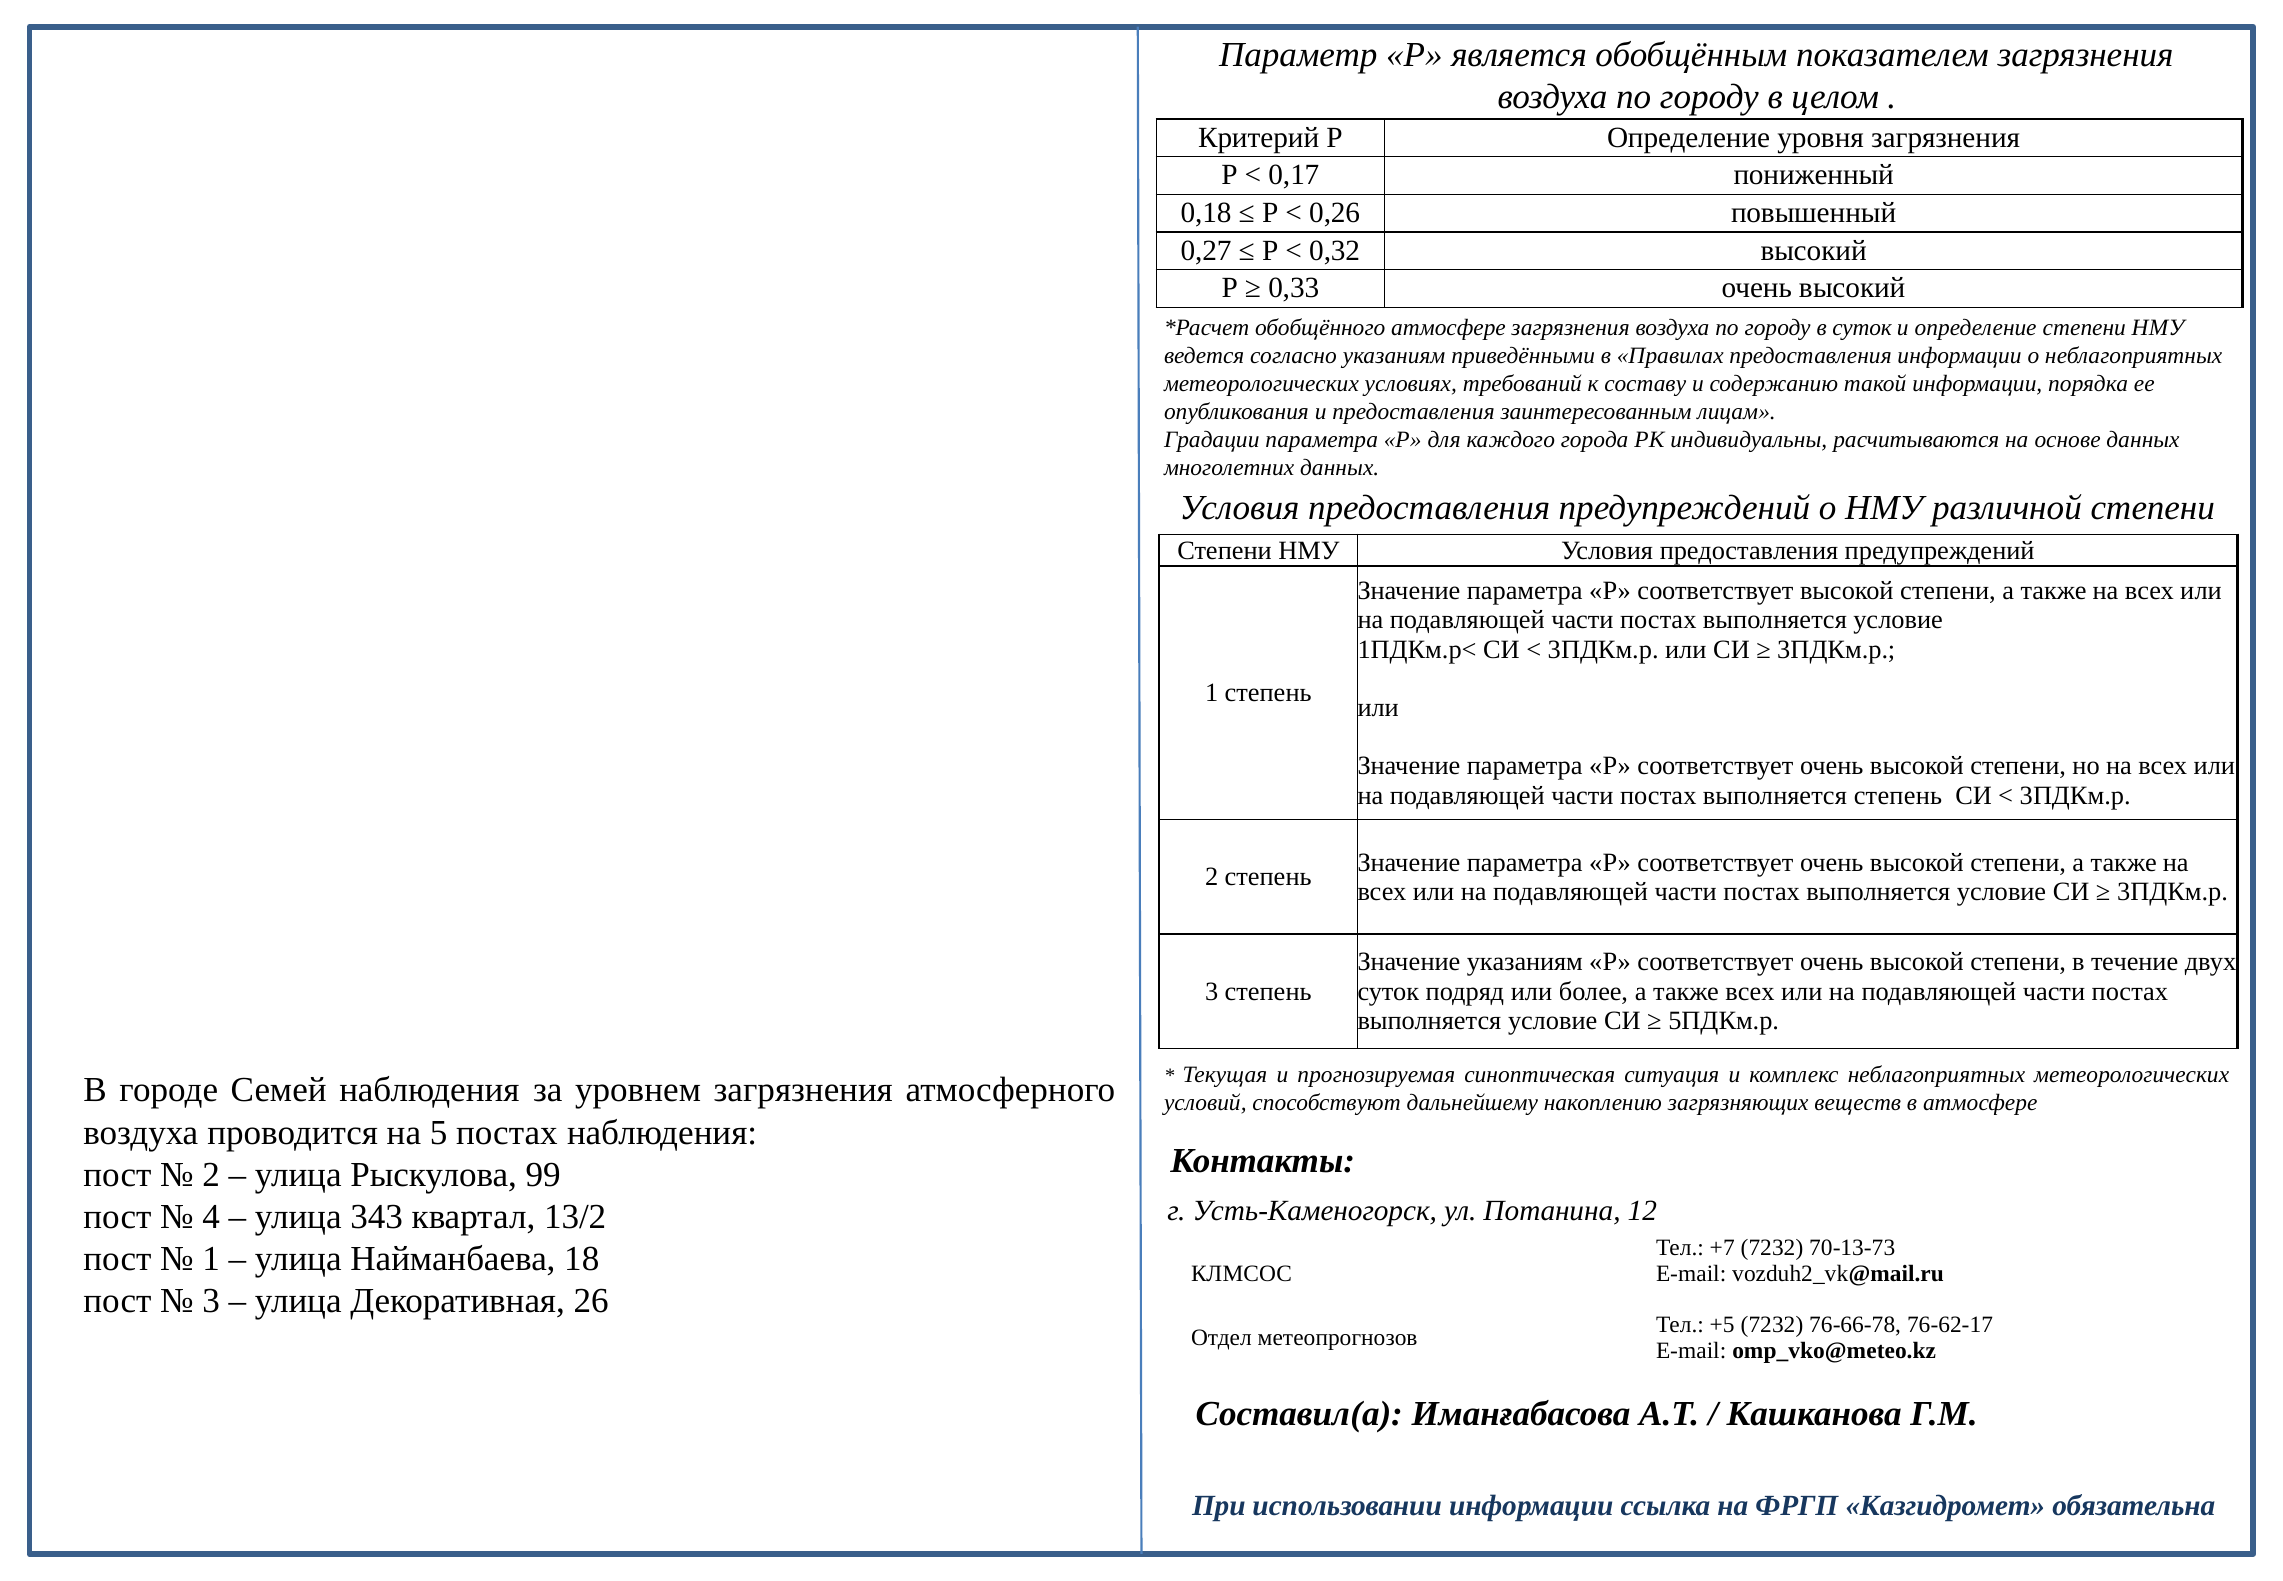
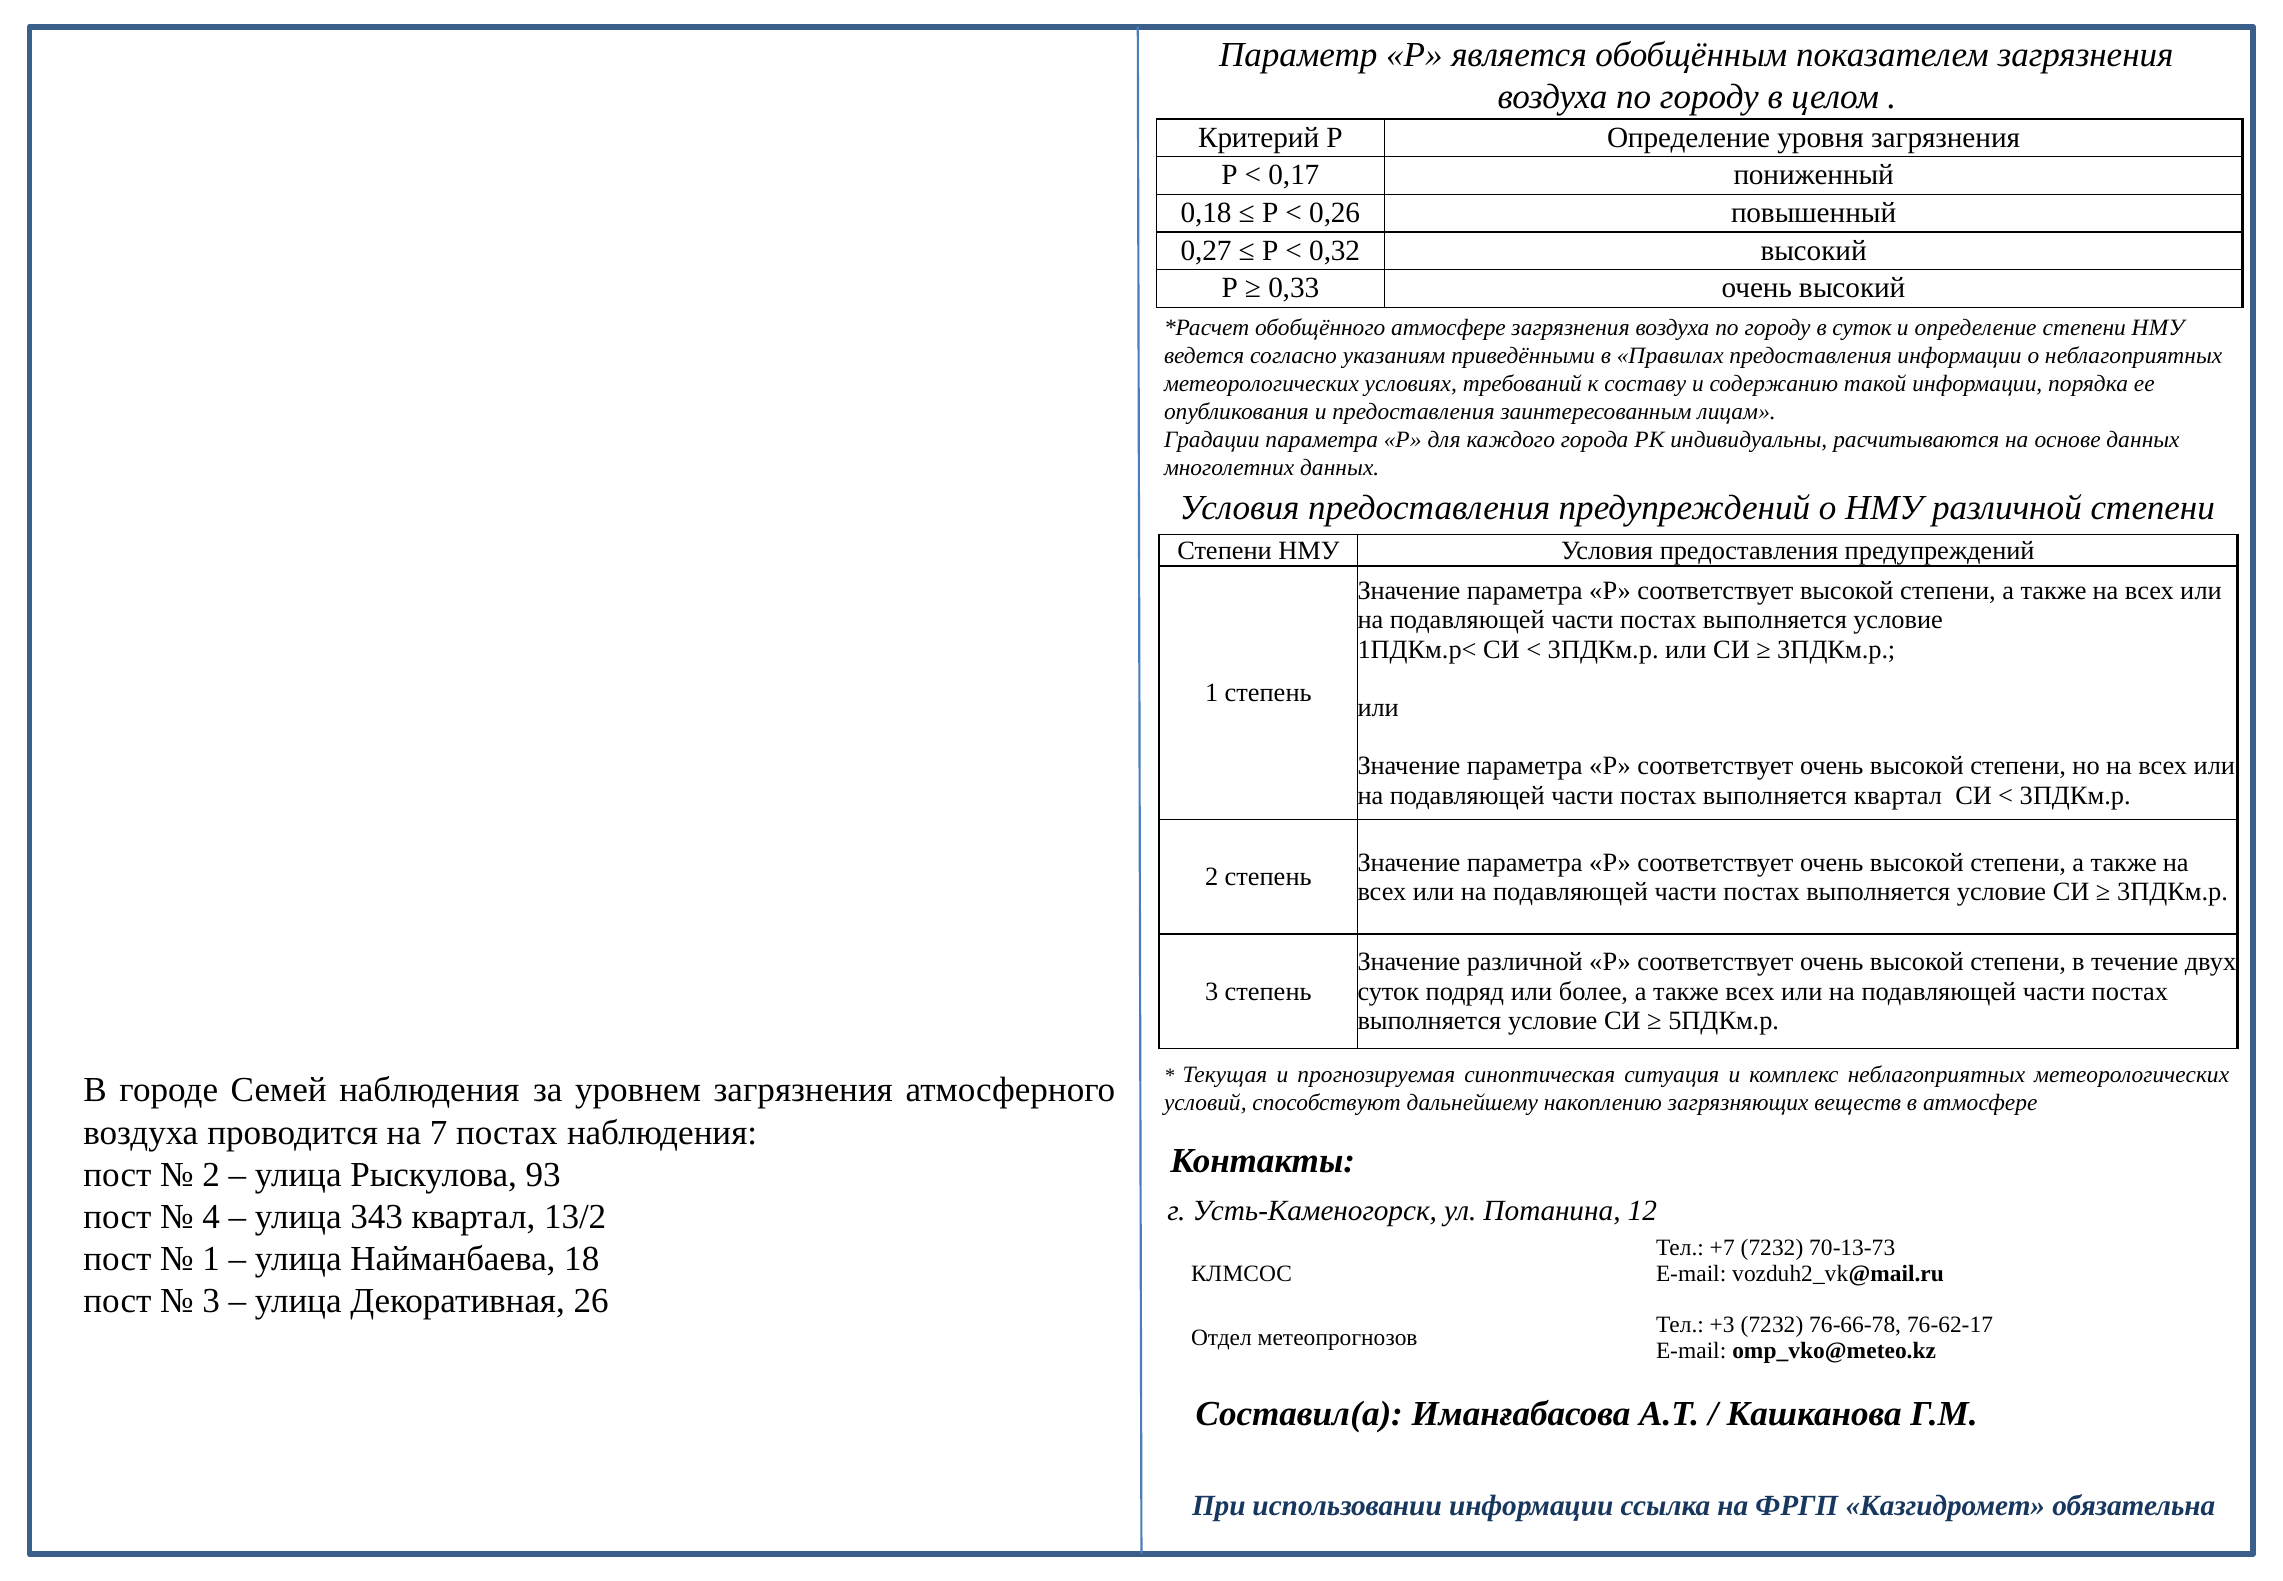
выполняется степень: степень -> квартал
Значение указаниям: указаниям -> различной
5: 5 -> 7
99: 99 -> 93
+5: +5 -> +3
